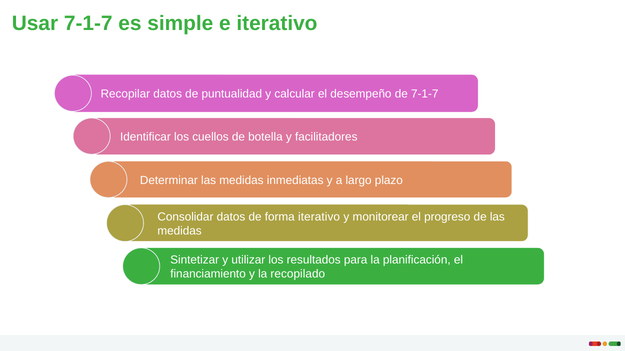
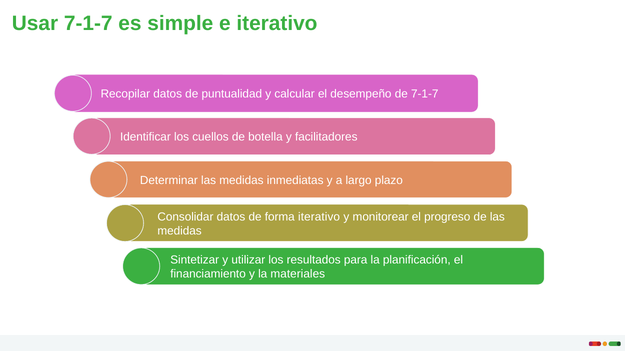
recopilado: recopilado -> materiales
